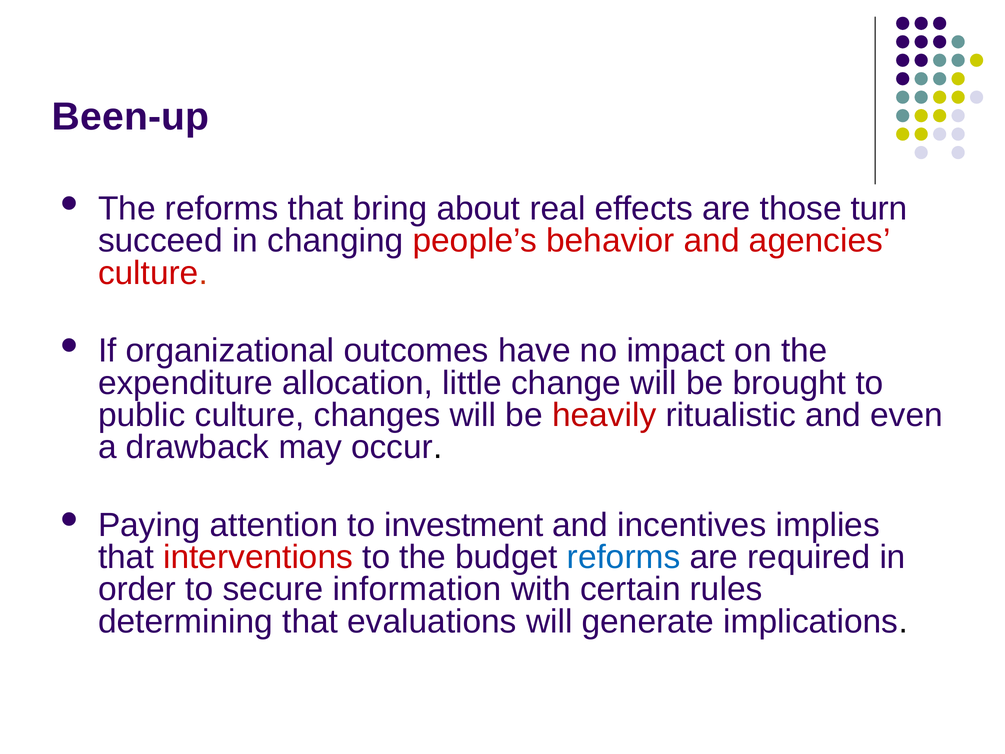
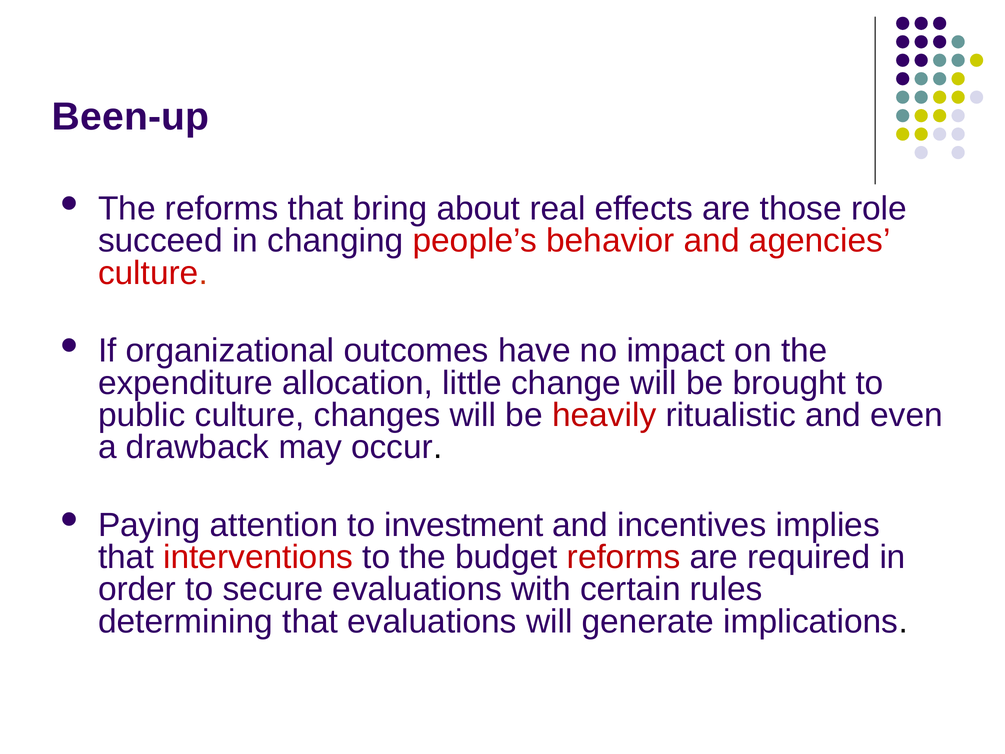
turn: turn -> role
reforms at (624, 557) colour: blue -> red
secure information: information -> evaluations
